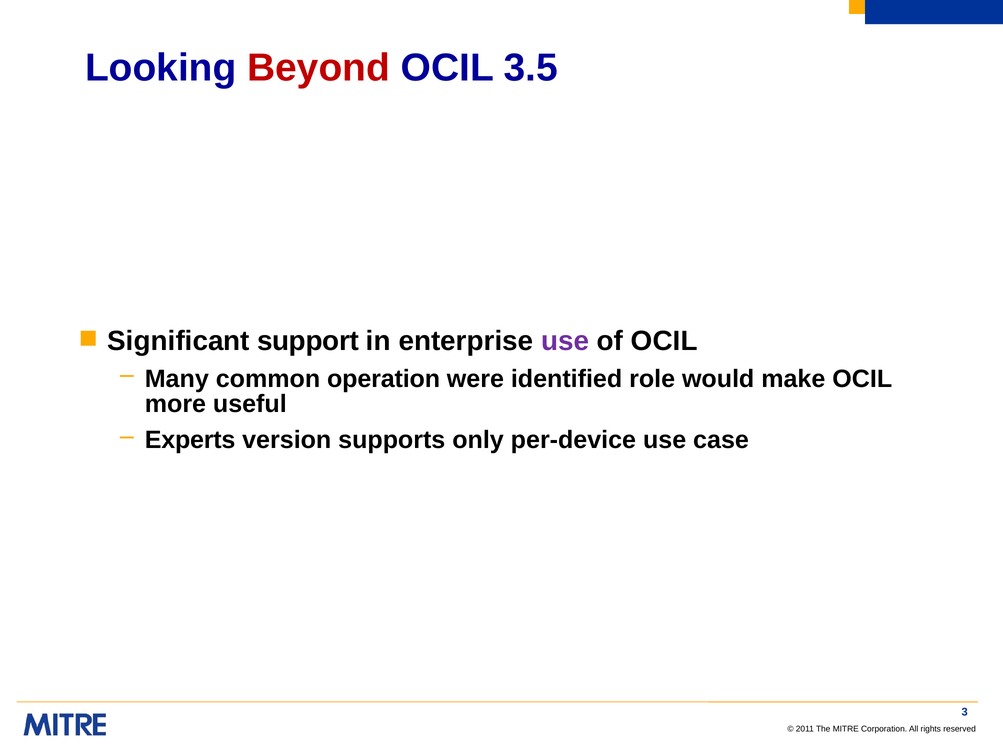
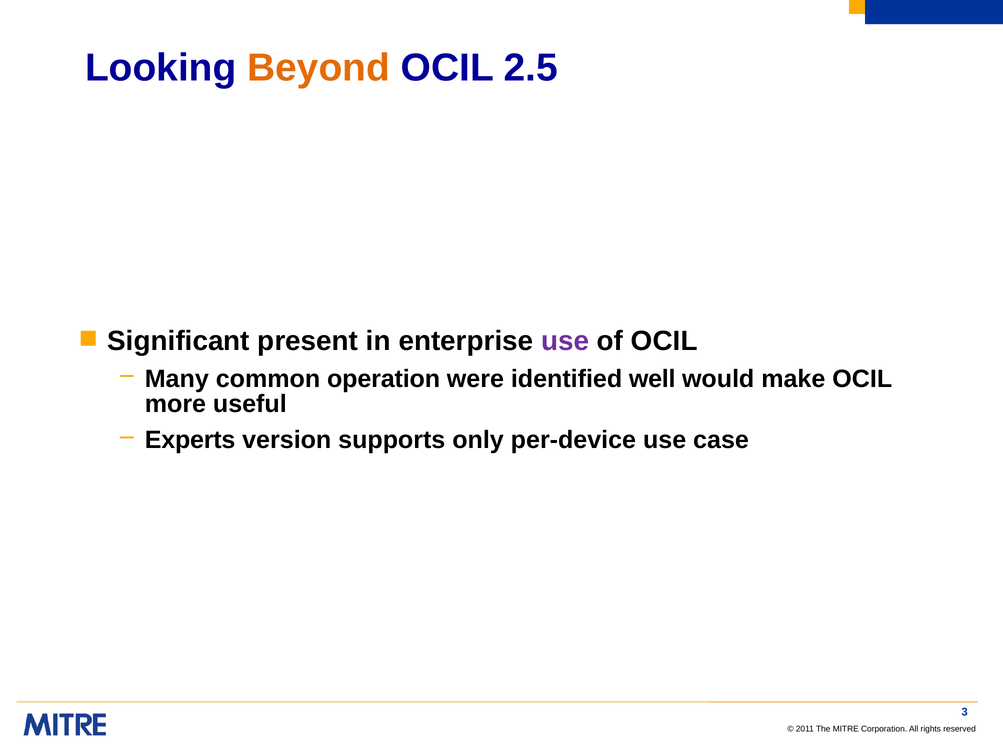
Beyond colour: red -> orange
3.5: 3.5 -> 2.5
support: support -> present
role: role -> well
